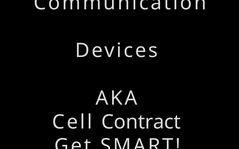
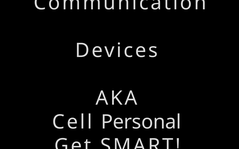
Cell Contract: Contract -> Personal
